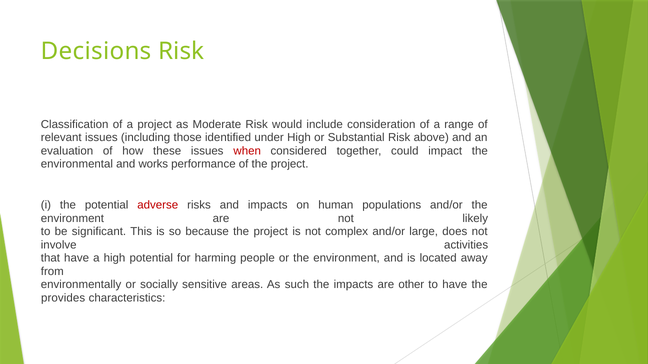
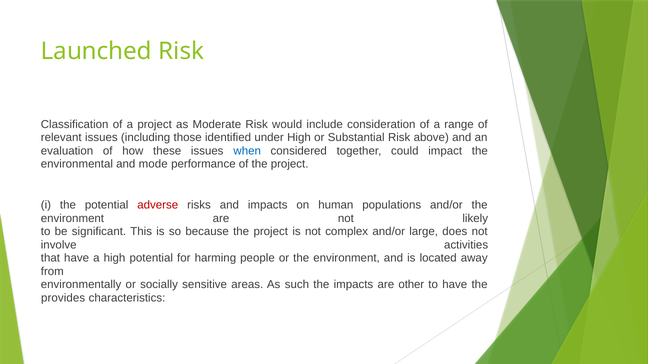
Decisions: Decisions -> Launched
when colour: red -> blue
works: works -> mode
